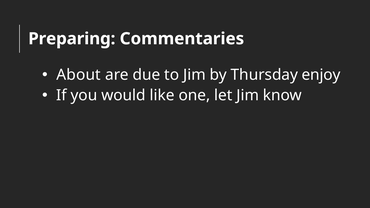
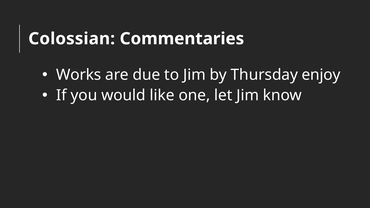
Preparing: Preparing -> Colossian
About: About -> Works
